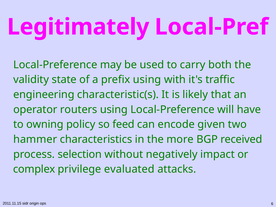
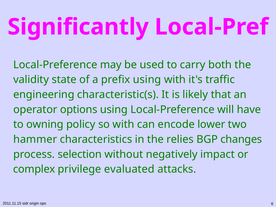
Legitimately: Legitimately -> Significantly
routers: routers -> options
so feed: feed -> with
given: given -> lower
more: more -> relies
received: received -> changes
